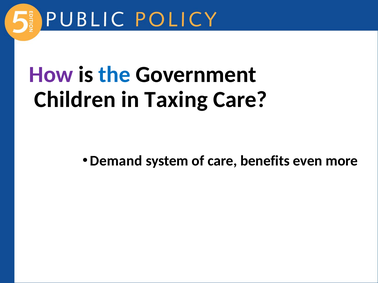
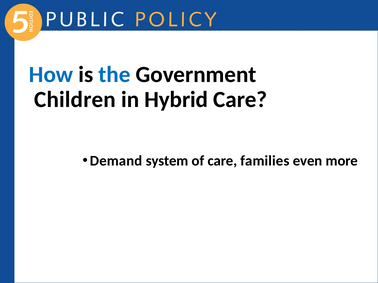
How colour: purple -> blue
Taxing: Taxing -> Hybrid
benefits: benefits -> families
